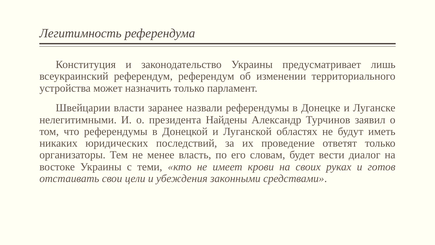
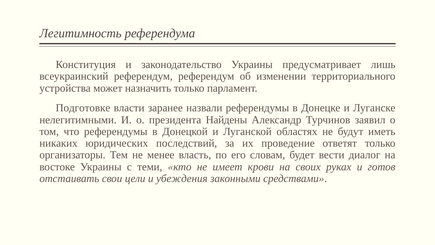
Швейцарии: Швейцарии -> Подготовке
